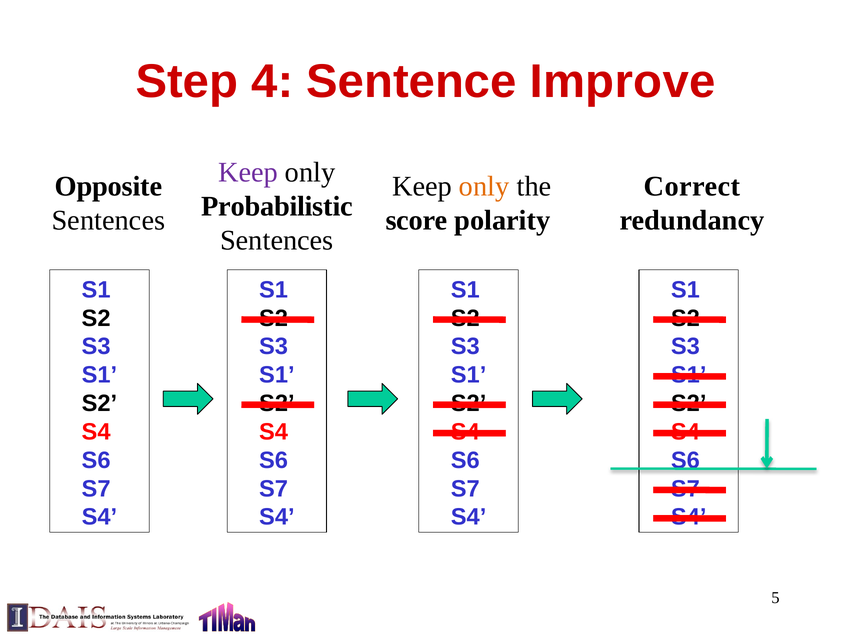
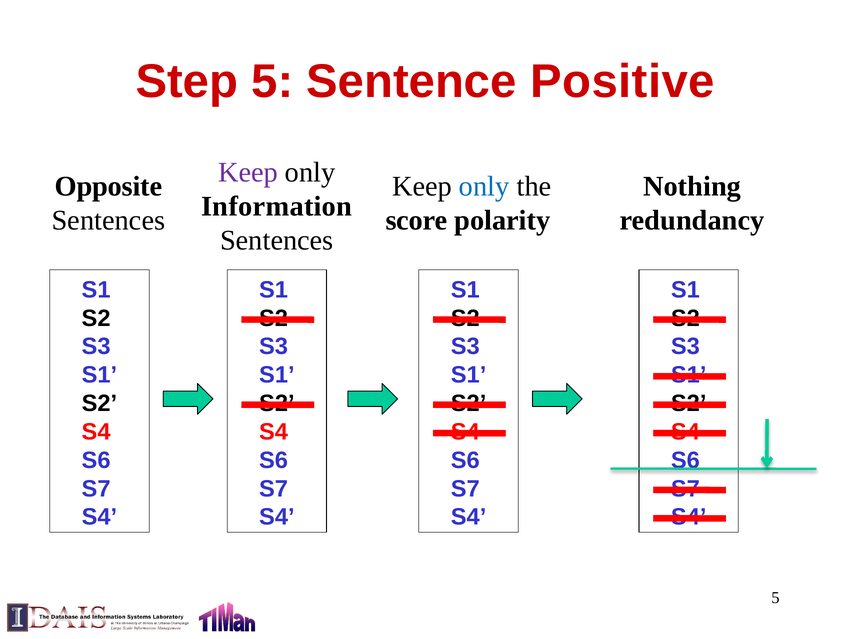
Step 4: 4 -> 5
Improve: Improve -> Positive
only at (484, 186) colour: orange -> blue
Correct: Correct -> Nothing
Probabilistic: Probabilistic -> Information
